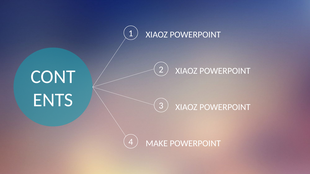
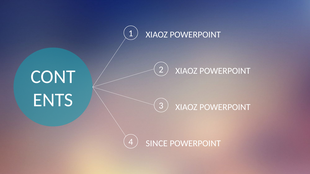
MAKE: MAKE -> SINCE
